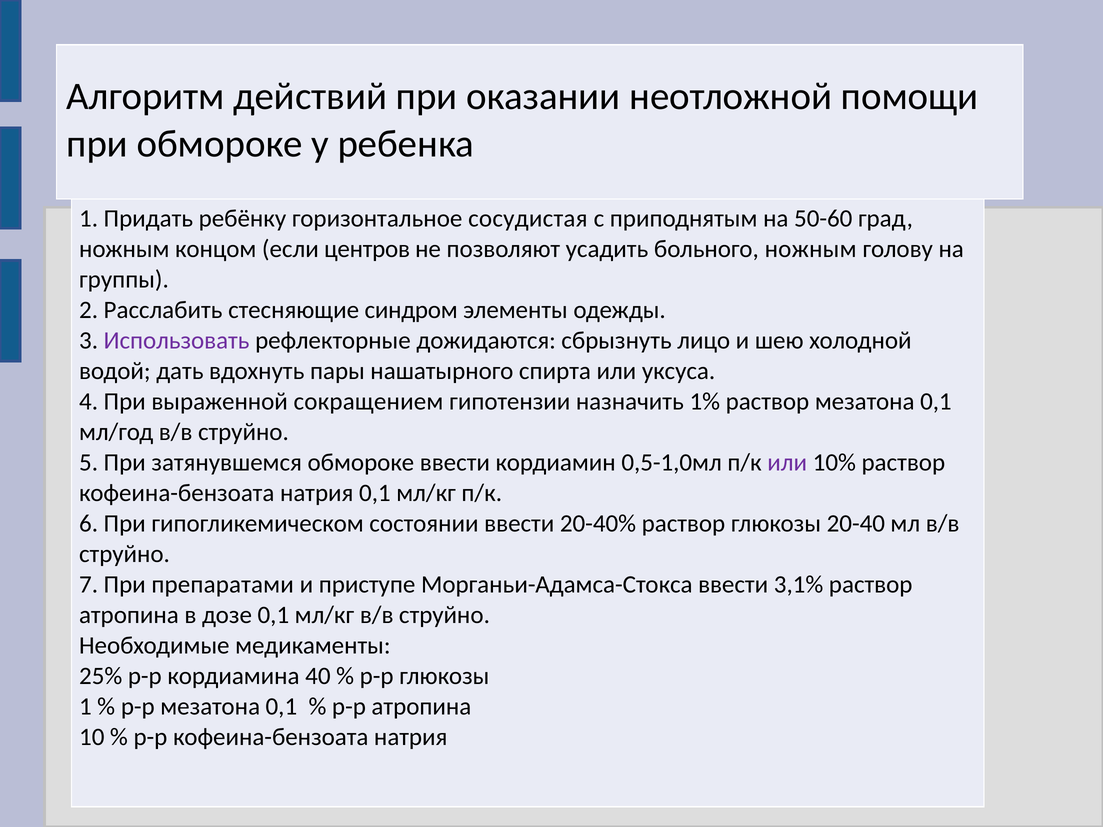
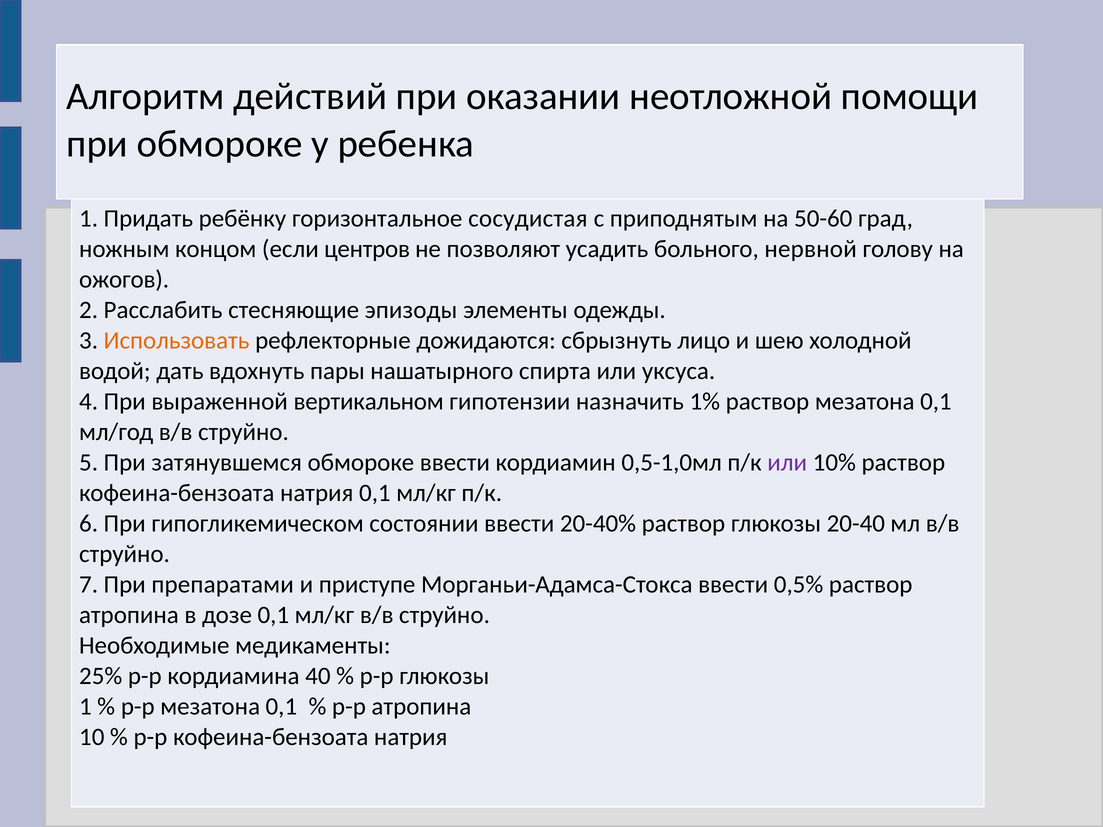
больного ножным: ножным -> нервной
группы: группы -> ожогов
синдром: синдром -> эпизоды
Использовать colour: purple -> orange
сокращением: сокращением -> вертикальном
3,1%: 3,1% -> 0,5%
